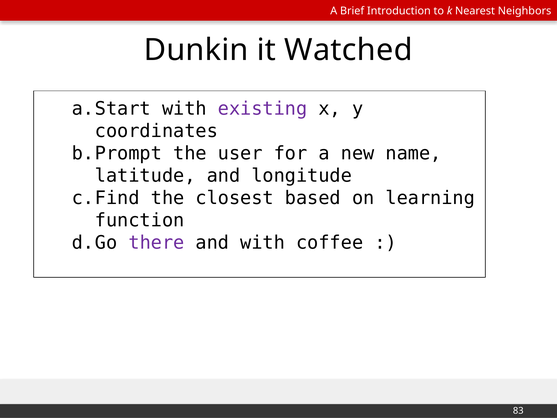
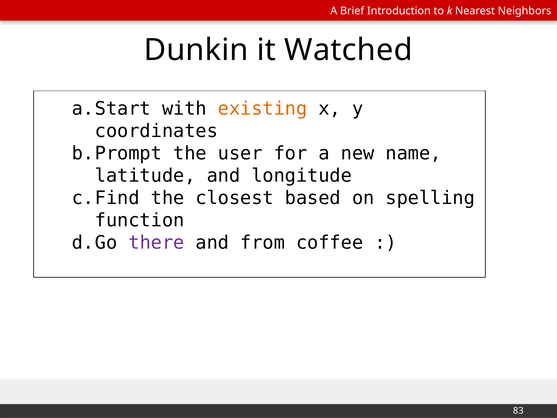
existing colour: purple -> orange
learning: learning -> spelling
and with: with -> from
